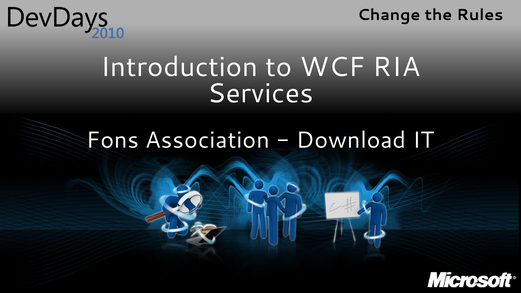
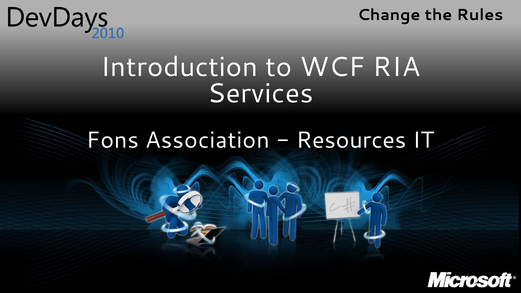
Download: Download -> Resources
